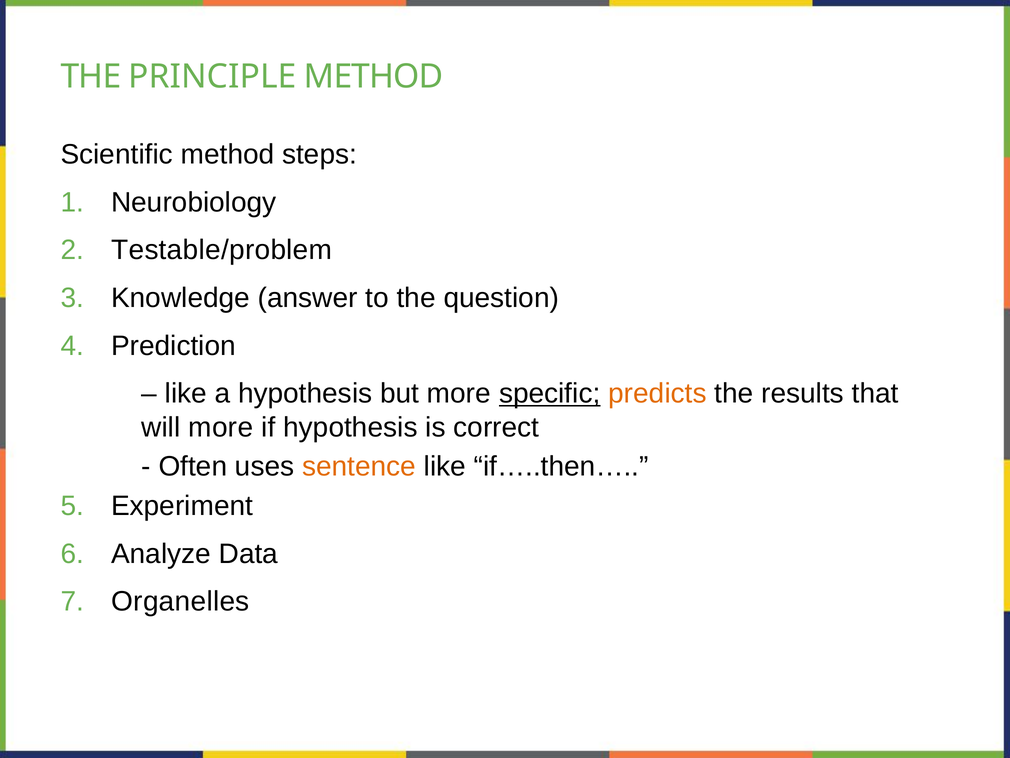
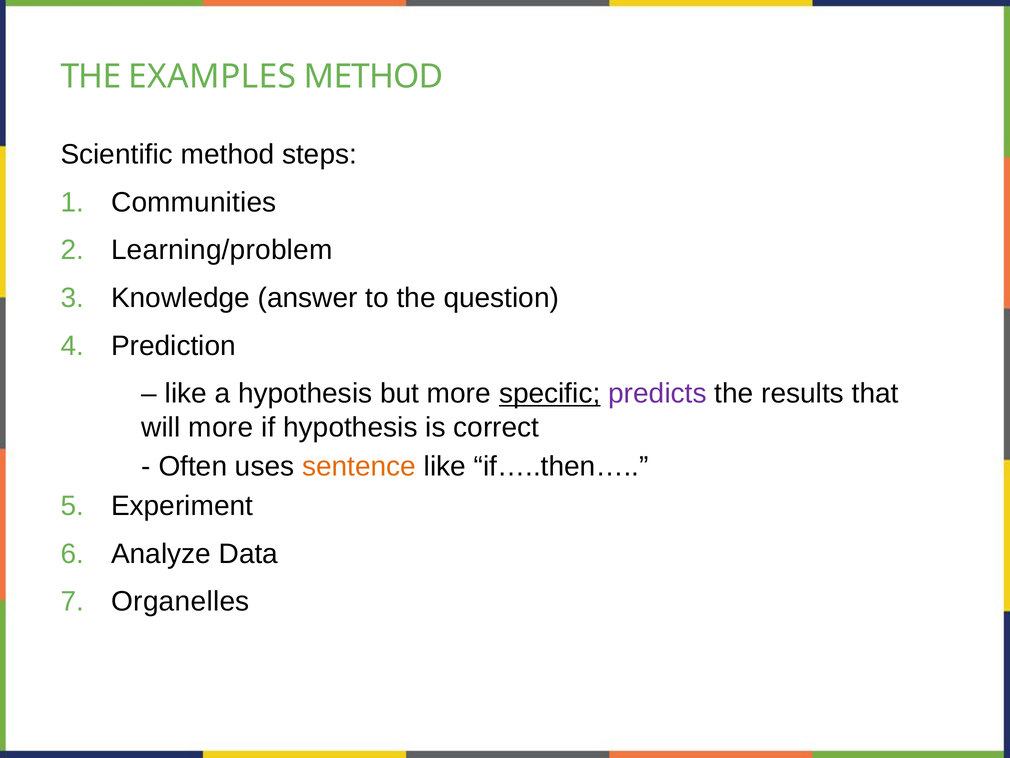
PRINCIPLE: PRINCIPLE -> EXAMPLES
Neurobiology: Neurobiology -> Communities
Testable/problem: Testable/problem -> Learning/problem
predicts colour: orange -> purple
